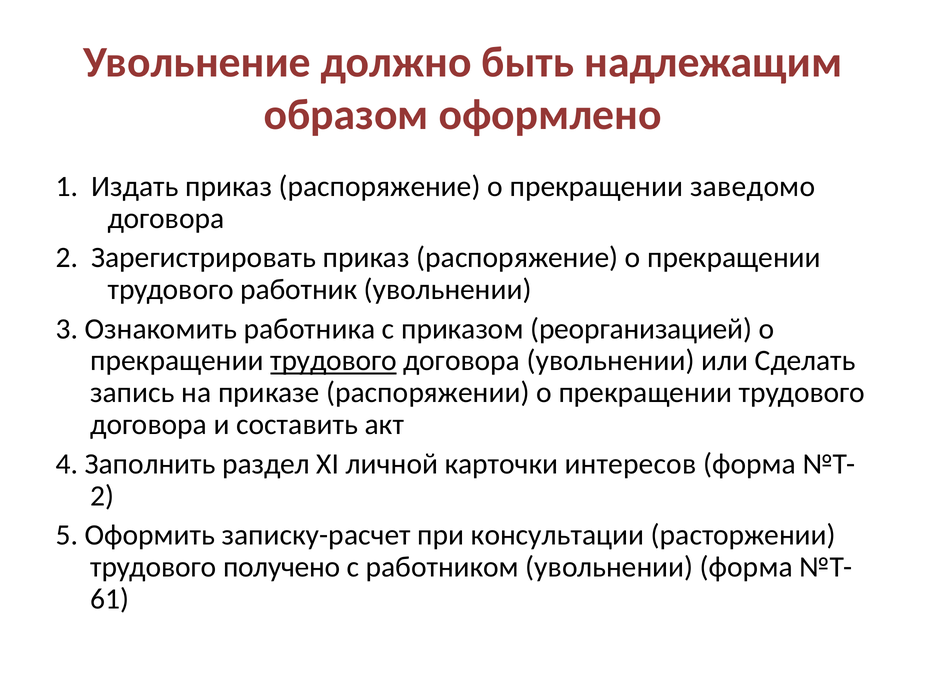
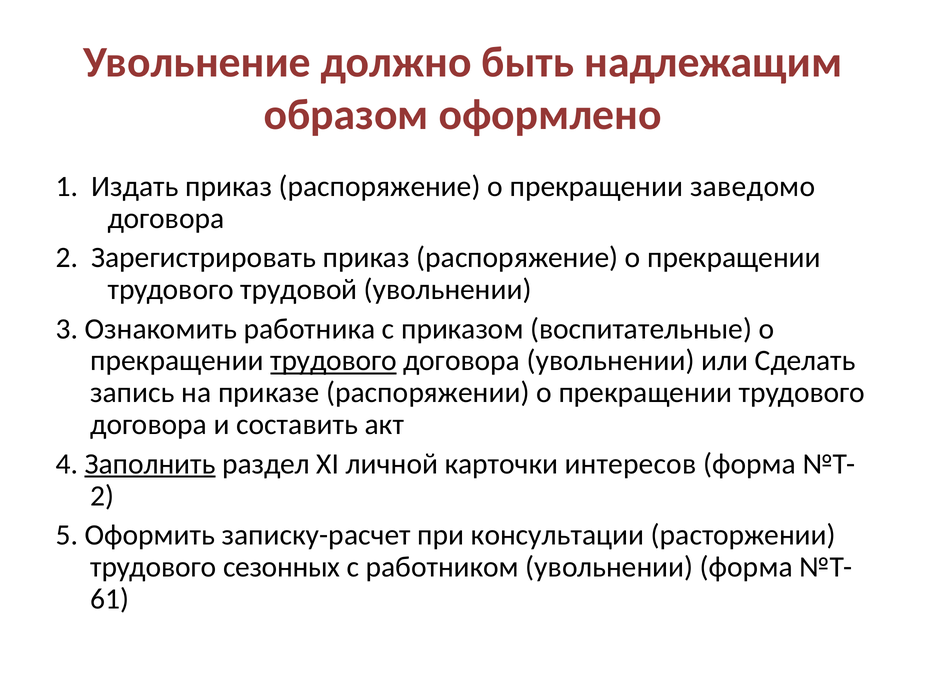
работник: работник -> трудовой
реорганизацией: реорганизацией -> воспитательные
Заполнить underline: none -> present
получено: получено -> сезонных
